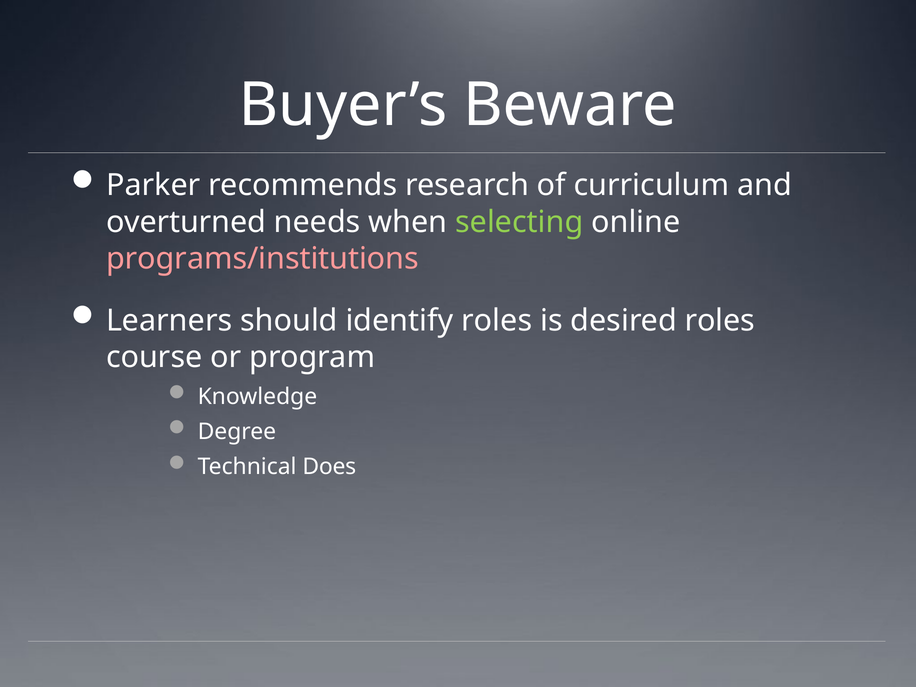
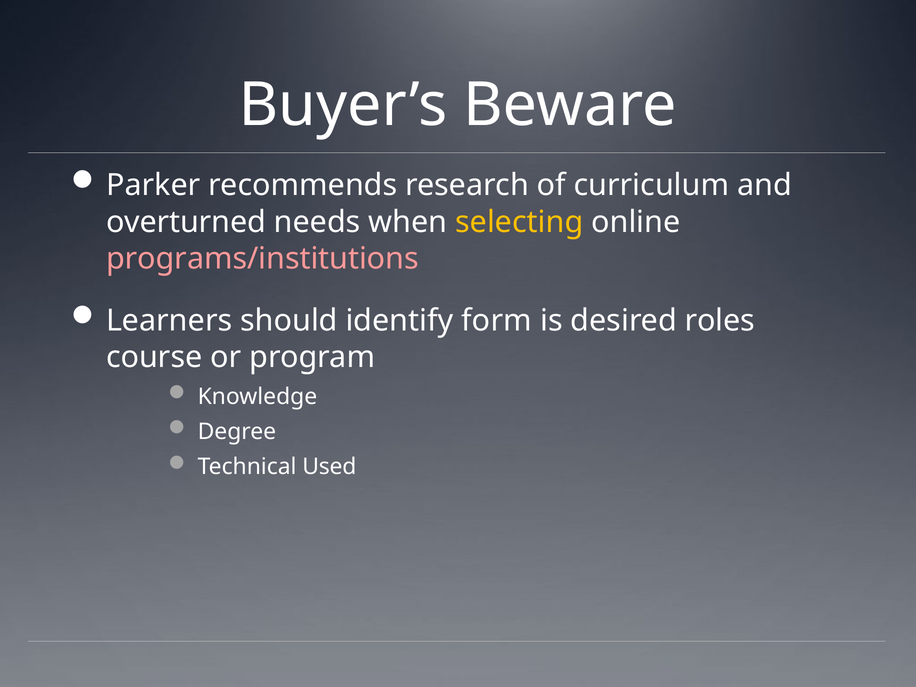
selecting colour: light green -> yellow
identify roles: roles -> form
Does: Does -> Used
